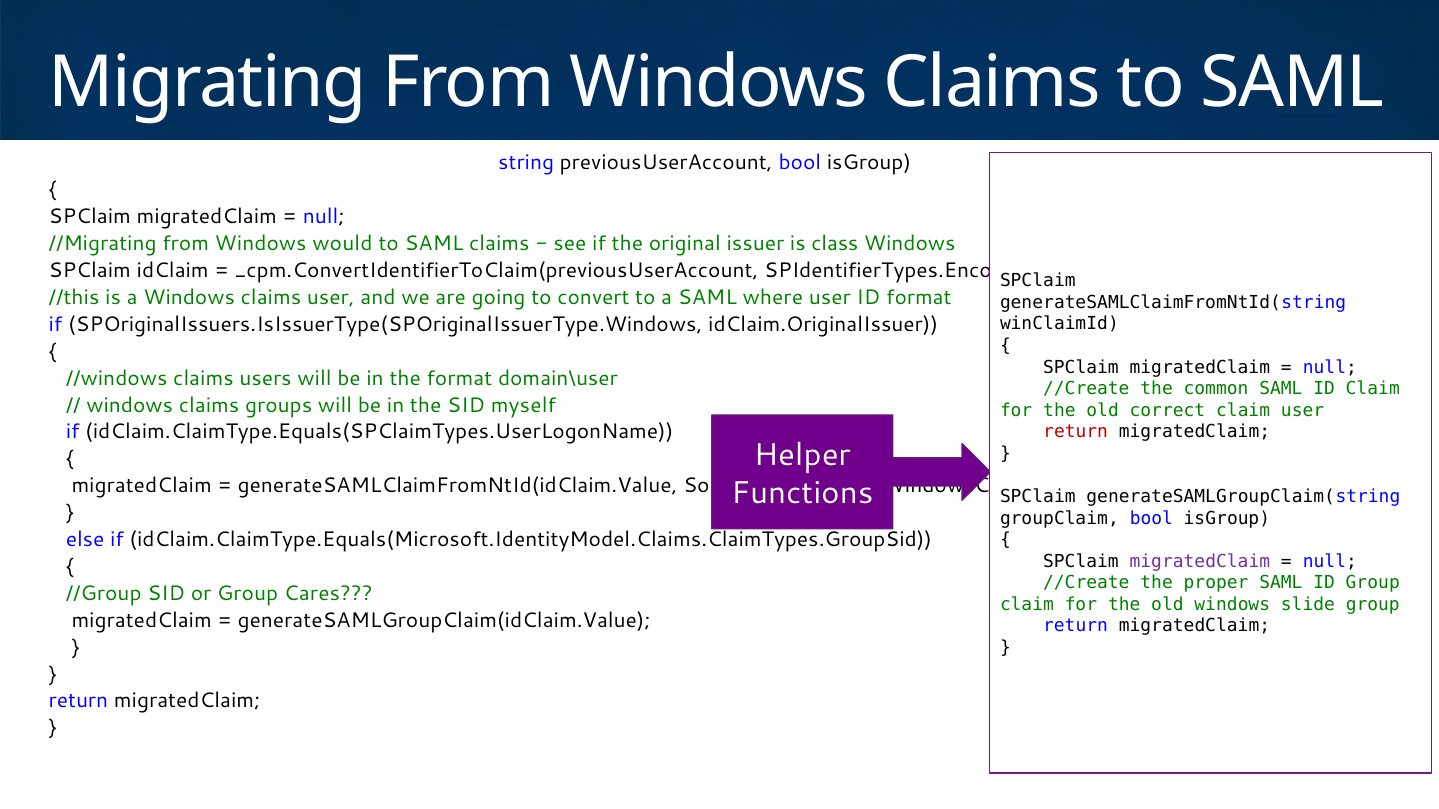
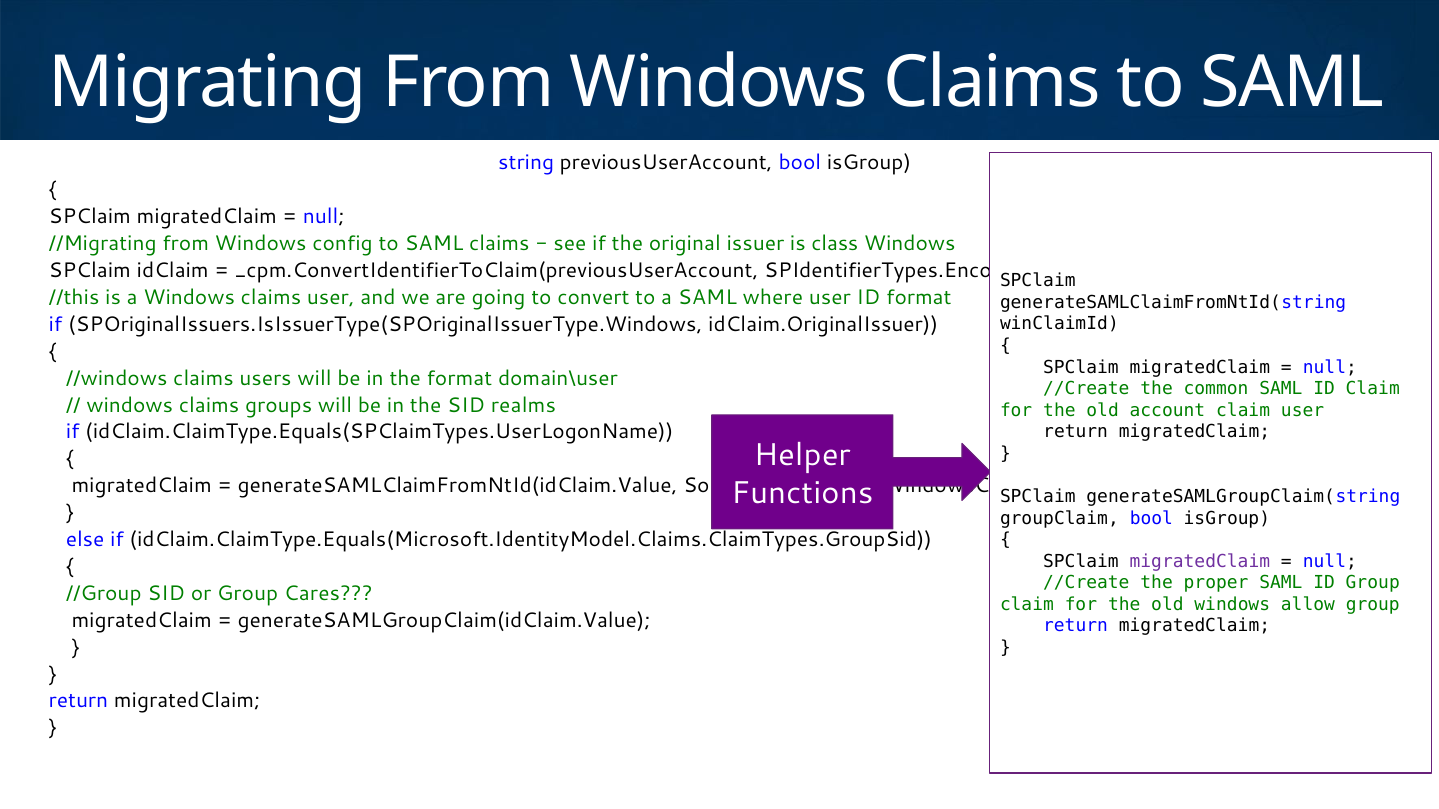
would: would -> config
myself: myself -> realms
correct: correct -> account
return at (1076, 432) colour: red -> black
slide: slide -> allow
